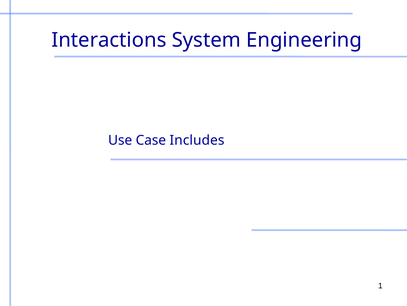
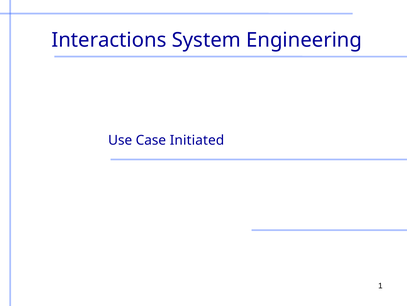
Includes: Includes -> Initiated
